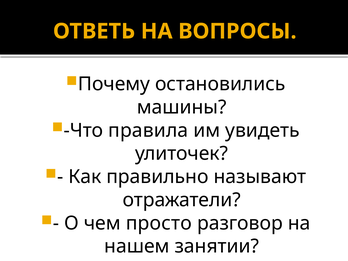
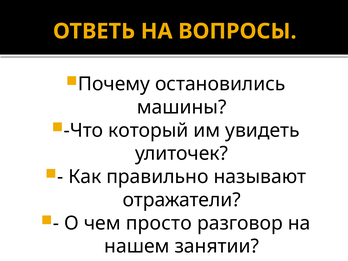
правила: правила -> который
